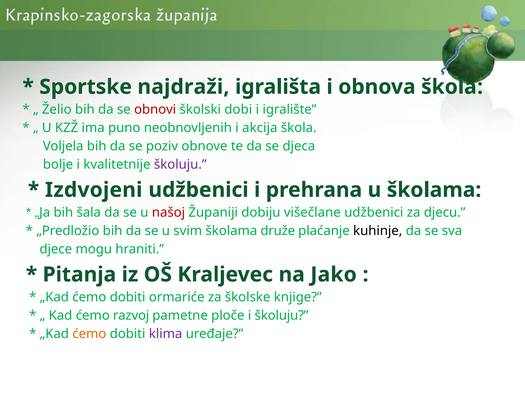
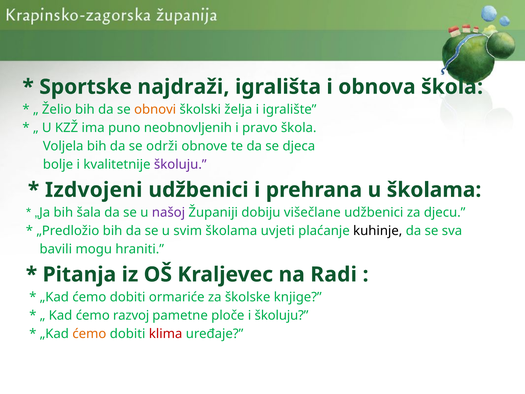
obnovi colour: red -> orange
dobi: dobi -> želja
akcija: akcija -> pravo
poziv: poziv -> održi
našoj colour: red -> purple
druže: druže -> uvjeti
djece: djece -> bavili
Jako: Jako -> Radi
klima colour: purple -> red
